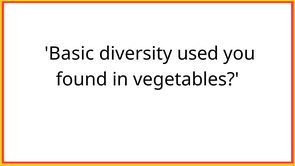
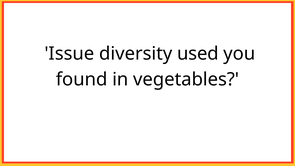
Basic: Basic -> Issue
